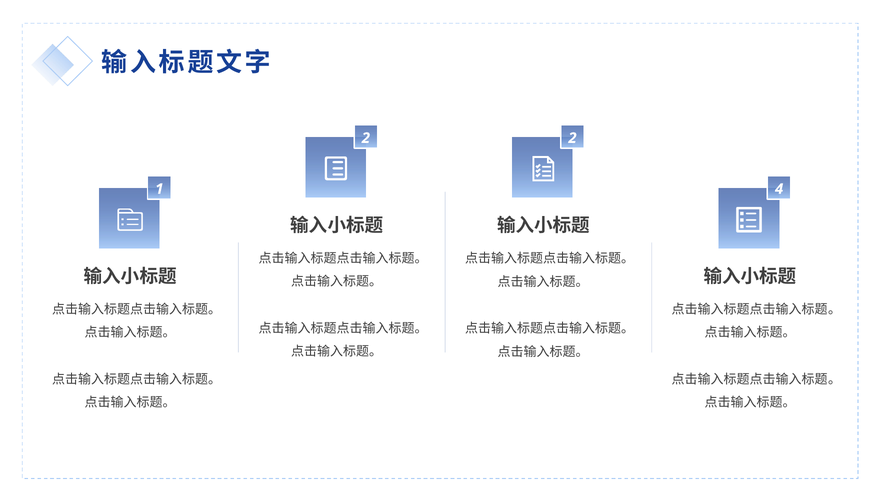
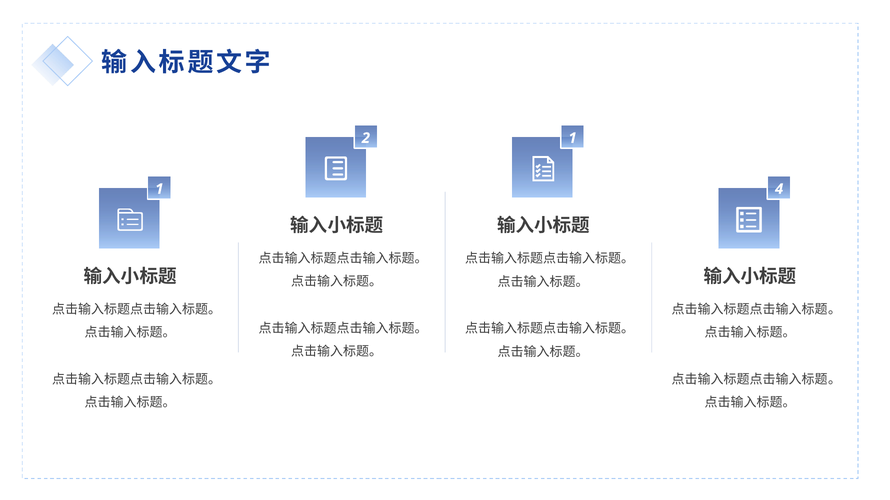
2 2: 2 -> 1
